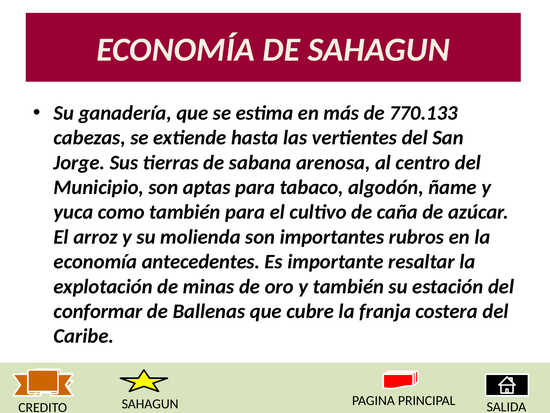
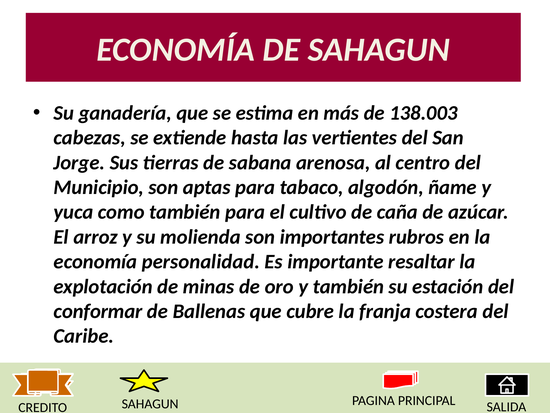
770.133: 770.133 -> 138.003
antecedentes: antecedentes -> personalidad
